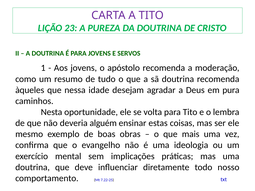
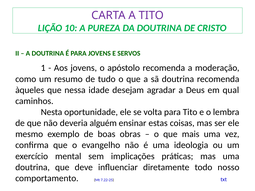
23: 23 -> 10
pura: pura -> qual
